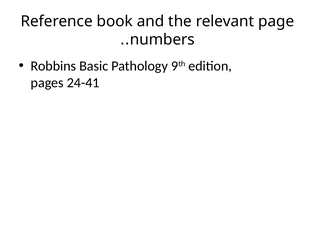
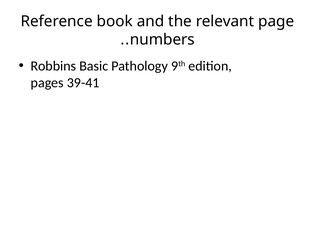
24-41: 24-41 -> 39-41
